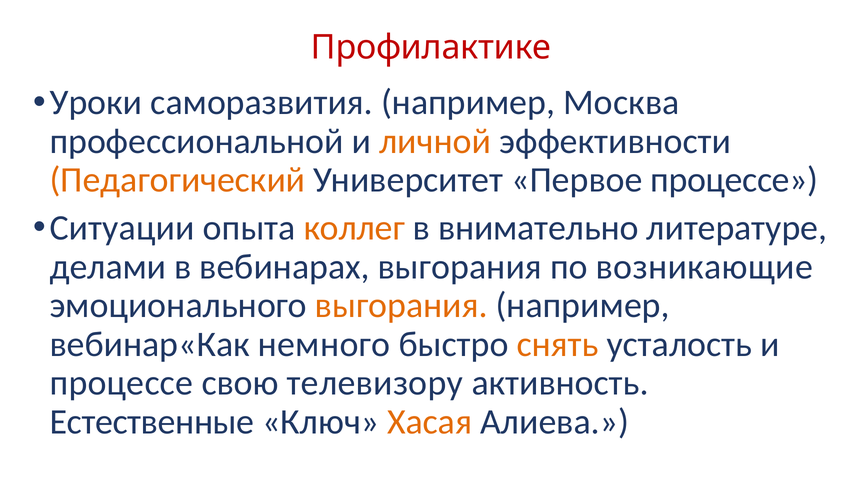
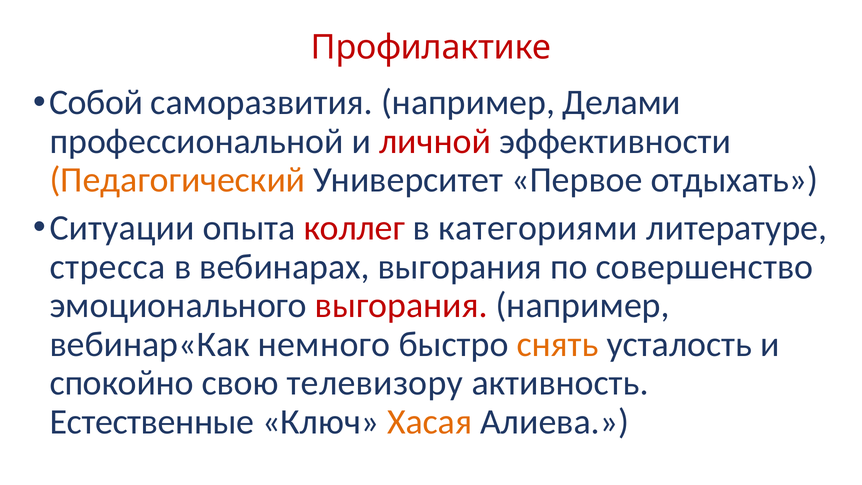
Уроки: Уроки -> Собой
Москва: Москва -> Делами
личной colour: orange -> red
Первое процессе: процессе -> отдыхать
коллег colour: orange -> red
внимательно: внимательно -> категориями
делами: делами -> стресса
возникающие: возникающие -> совершенство
выгорания at (401, 305) colour: orange -> red
процессе at (121, 383): процессе -> спокойно
